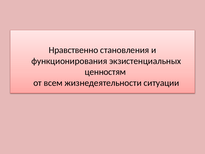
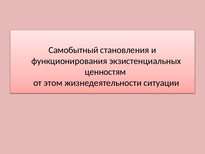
Нравственно: Нравственно -> Самобытный
всем: всем -> этом
